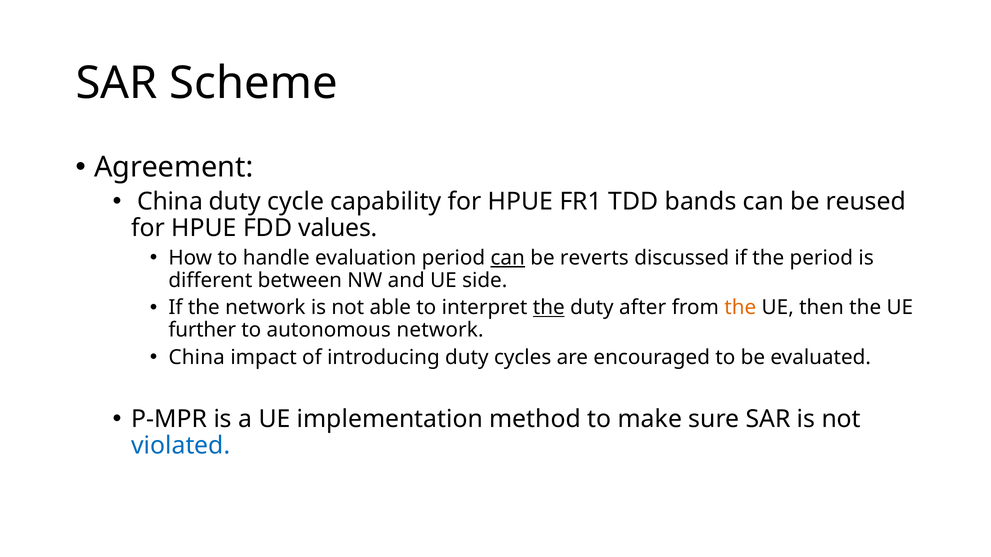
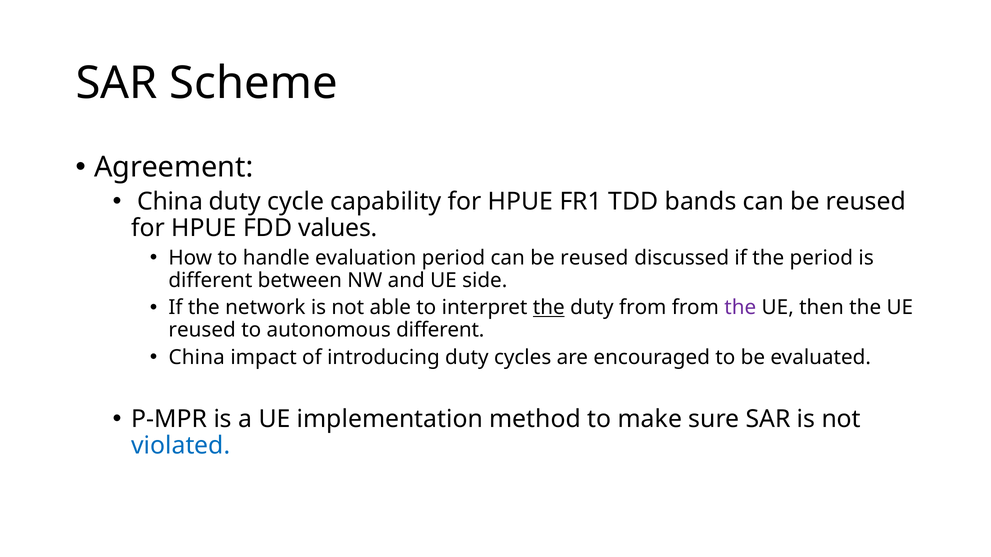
can at (508, 258) underline: present -> none
reverts at (594, 258): reverts -> reused
duty after: after -> from
the at (740, 308) colour: orange -> purple
further at (202, 330): further -> reused
autonomous network: network -> different
